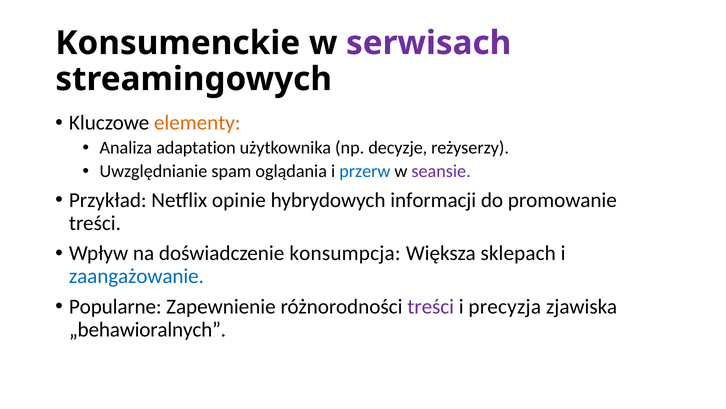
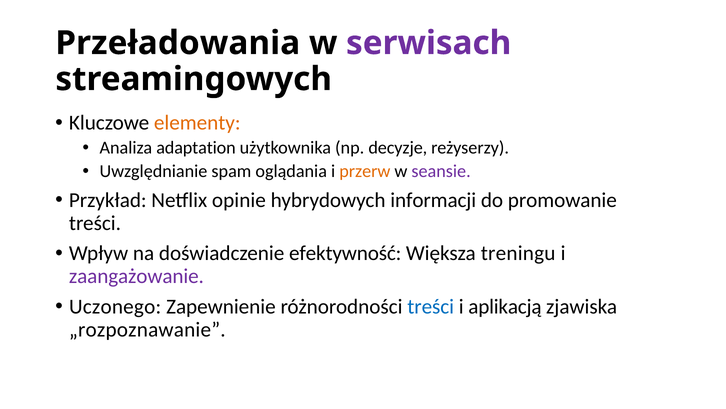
Konsumenckie: Konsumenckie -> Przeładowania
przerw colour: blue -> orange
konsumpcja: konsumpcja -> efektywność
sklepach: sklepach -> treningu
zaangażowanie colour: blue -> purple
Popularne: Popularne -> Uczonego
treści at (431, 306) colour: purple -> blue
precyzja: precyzja -> aplikacją
„behawioralnych: „behawioralnych -> „rozpoznawanie
